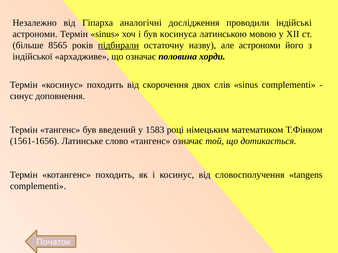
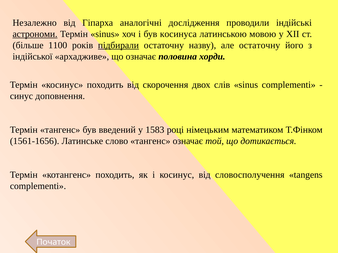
астрономи at (35, 34) underline: none -> present
8565: 8565 -> 1100
але астрономи: астрономи -> остаточну
